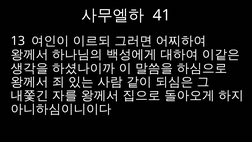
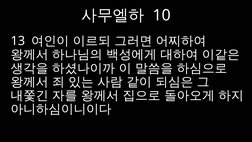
41: 41 -> 10
